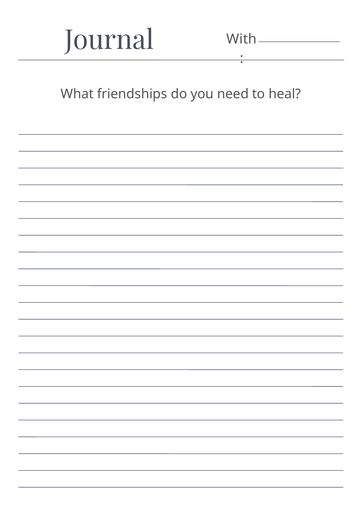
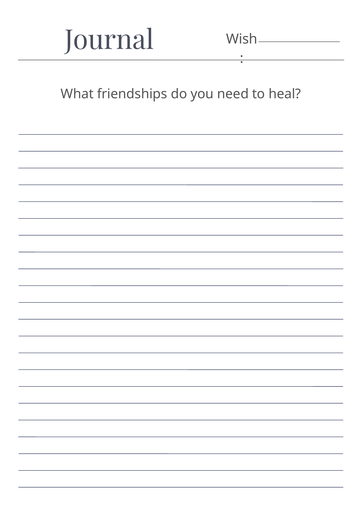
With: With -> Wish
